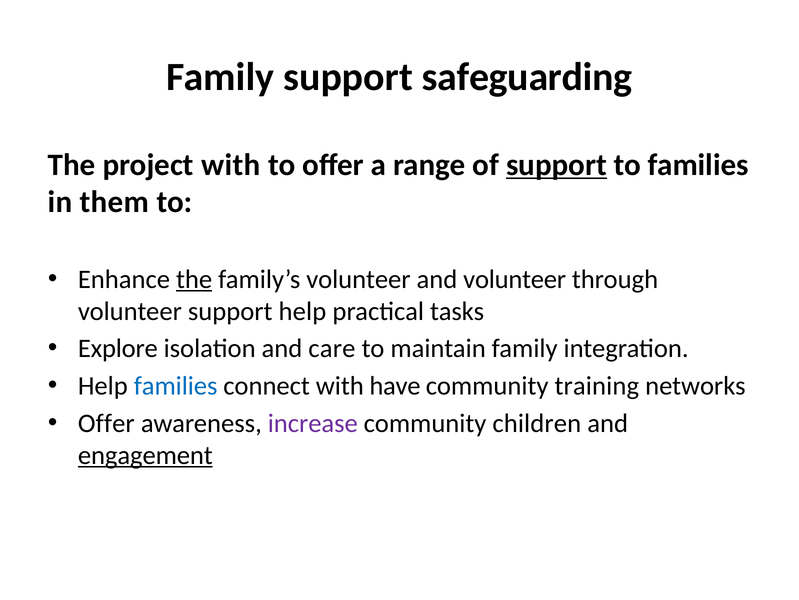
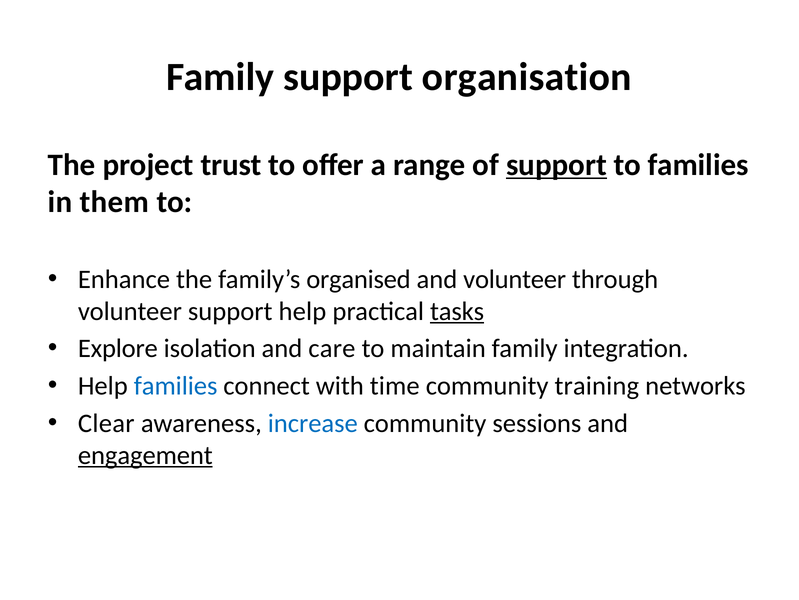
safeguarding: safeguarding -> organisation
project with: with -> trust
the at (194, 279) underline: present -> none
family’s volunteer: volunteer -> organised
tasks underline: none -> present
have: have -> time
Offer at (106, 423): Offer -> Clear
increase colour: purple -> blue
children: children -> sessions
